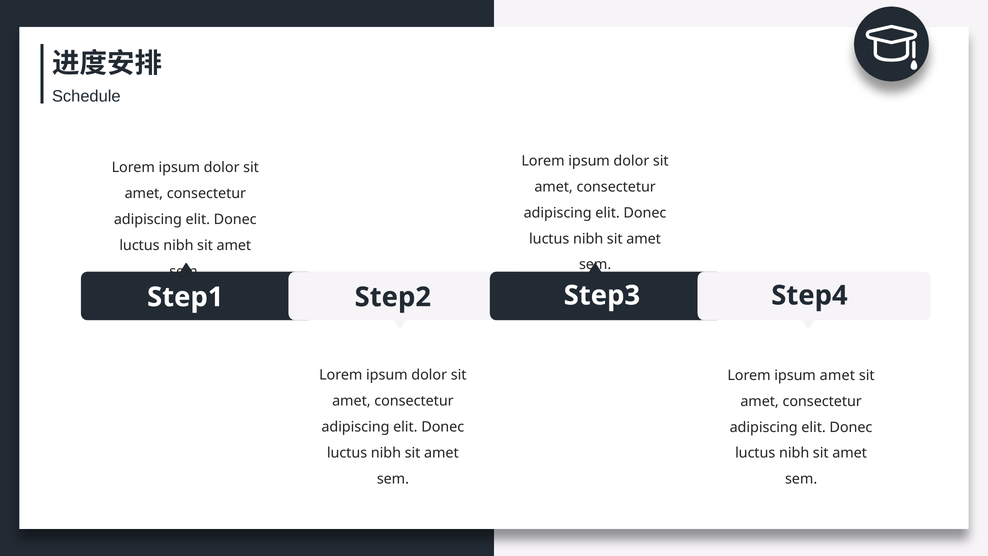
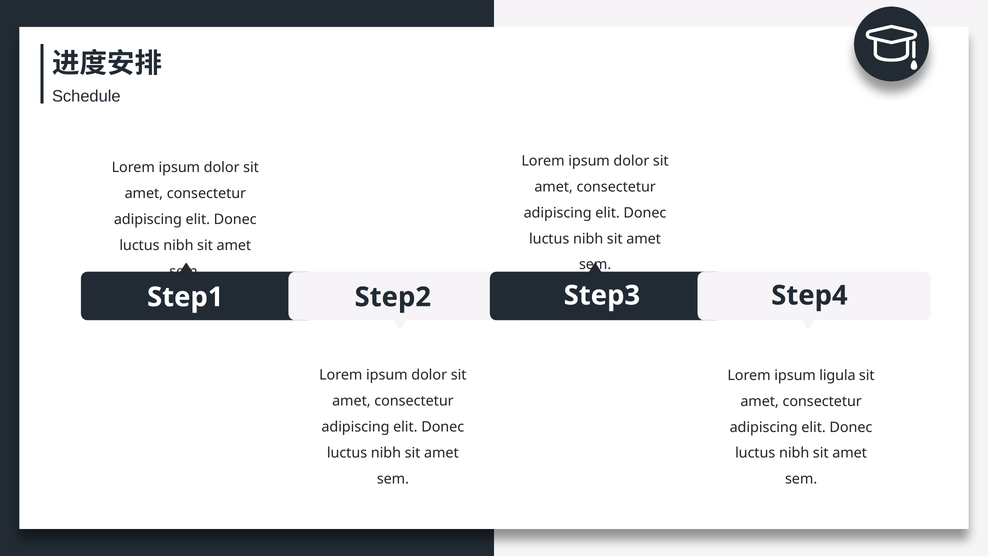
ipsum amet: amet -> ligula
